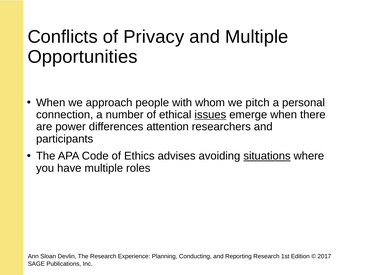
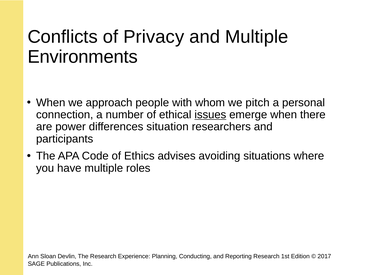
Opportunities: Opportunities -> Environments
attention: attention -> situation
situations underline: present -> none
